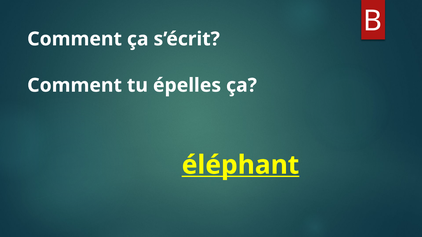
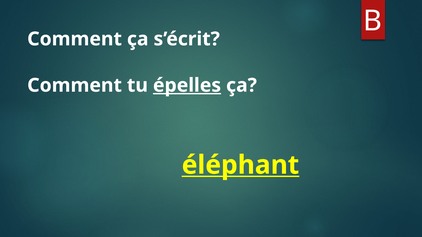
épelles underline: none -> present
